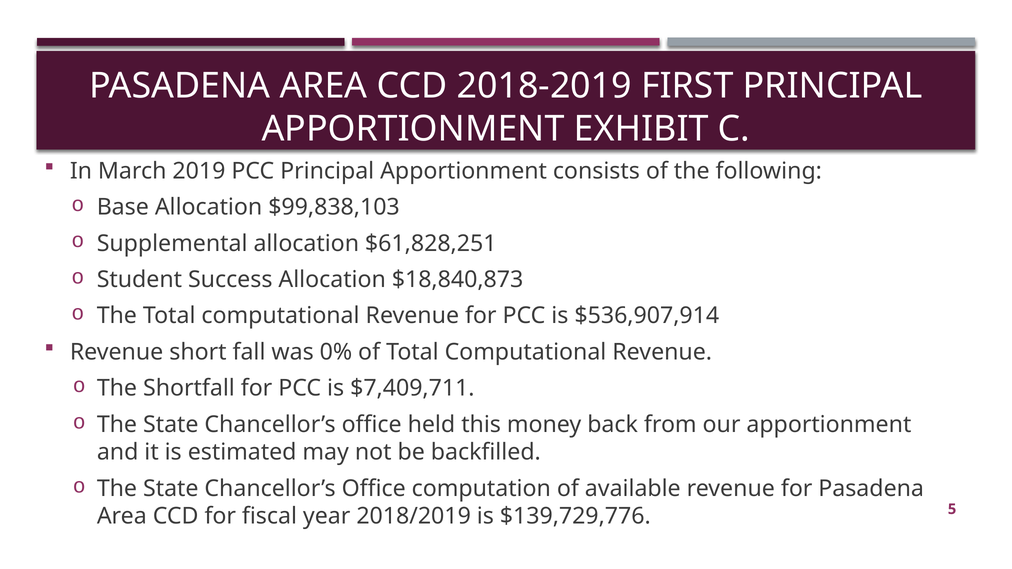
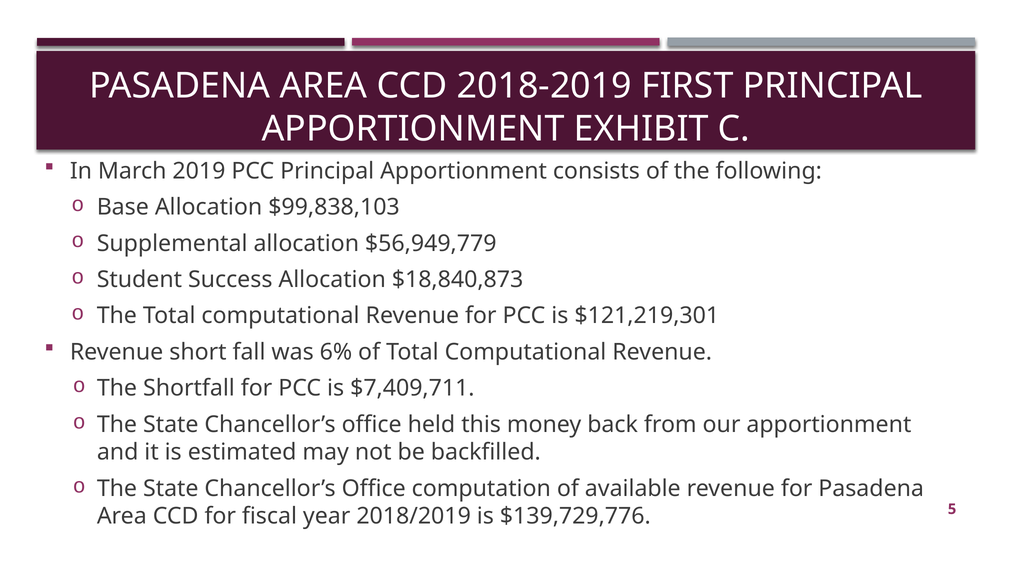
$61,828,251: $61,828,251 -> $56,949,779
$536,907,914: $536,907,914 -> $121,219,301
0%: 0% -> 6%
